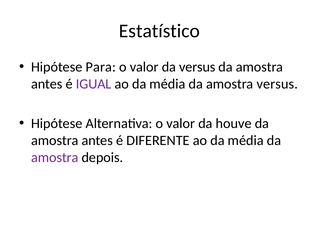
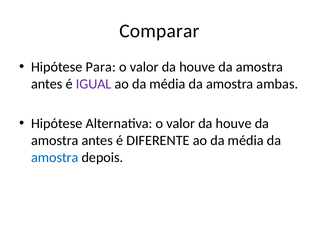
Estatístico: Estatístico -> Comparar
versus at (197, 67): versus -> houve
amostra versus: versus -> ambas
amostra at (55, 158) colour: purple -> blue
